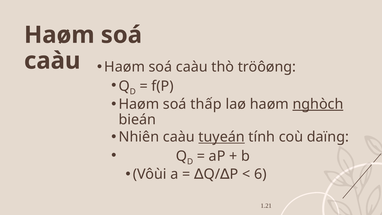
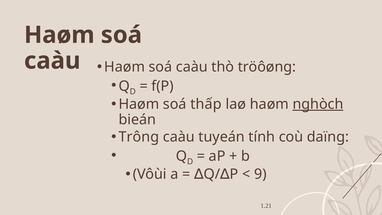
Nhiên: Nhiên -> Trông
tuyeán underline: present -> none
6: 6 -> 9
